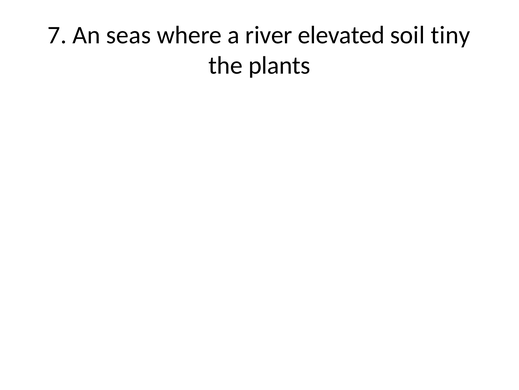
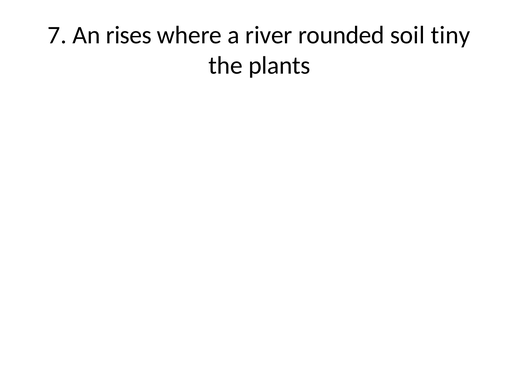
seas: seas -> rises
elevated: elevated -> rounded
